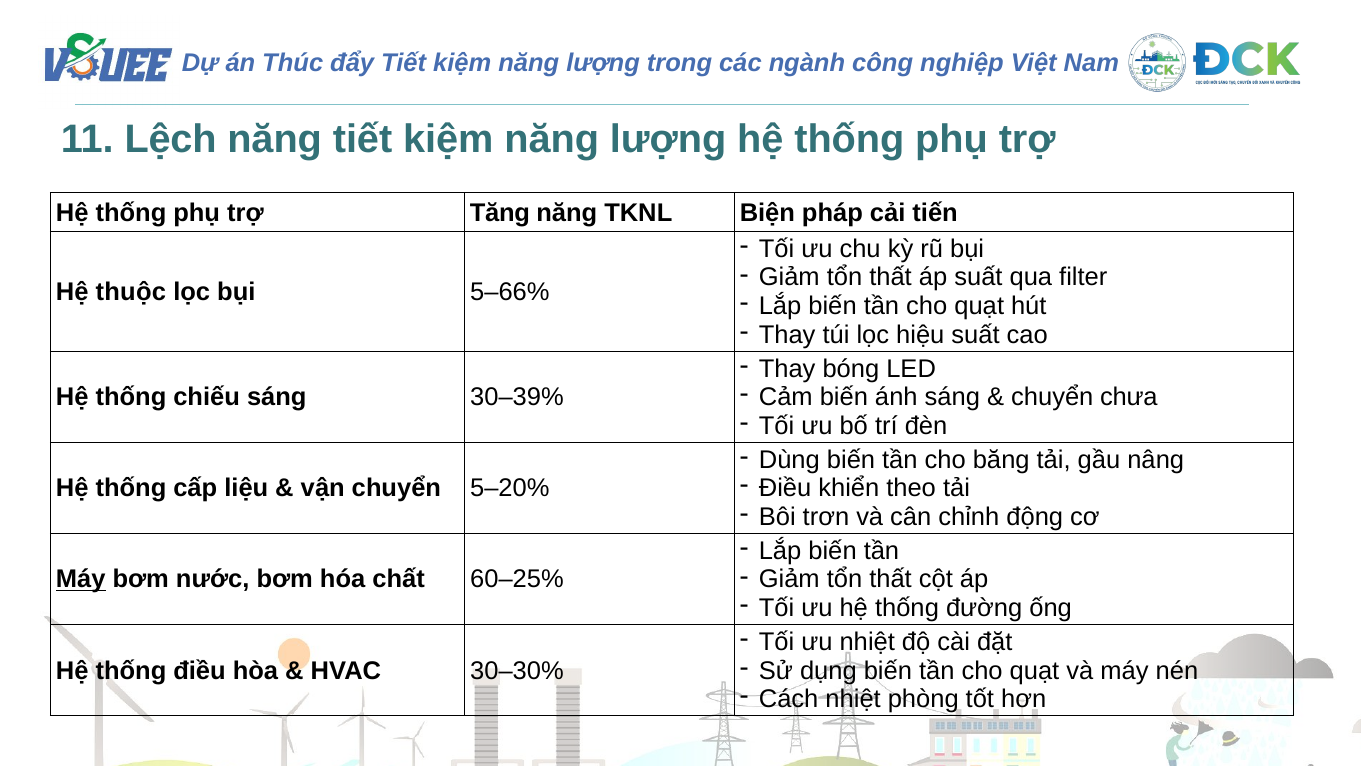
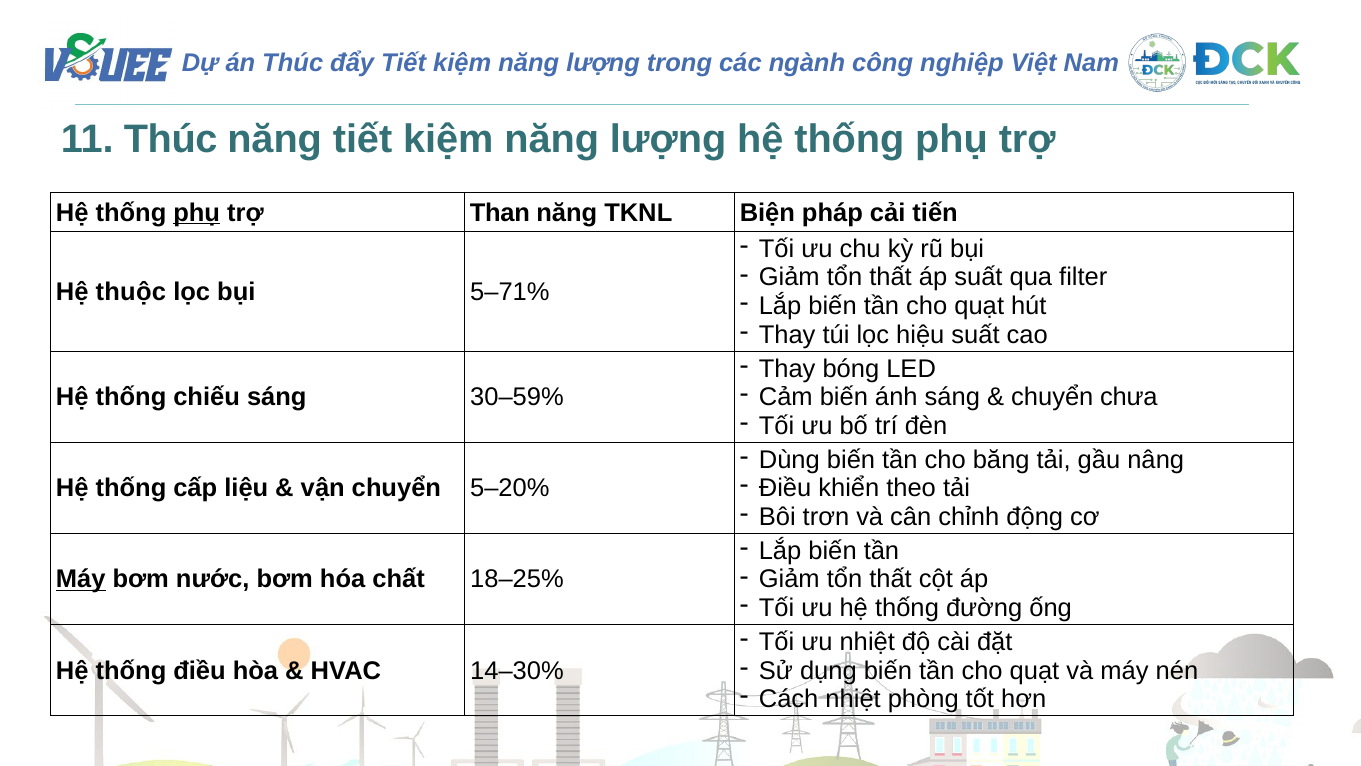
11 Lệch: Lệch -> Thúc
phụ at (197, 212) underline: none -> present
Tăng: Tăng -> Than
5–66%: 5–66% -> 5–71%
30–39%: 30–39% -> 30–59%
60–25%: 60–25% -> 18–25%
30–30%: 30–30% -> 14–30%
